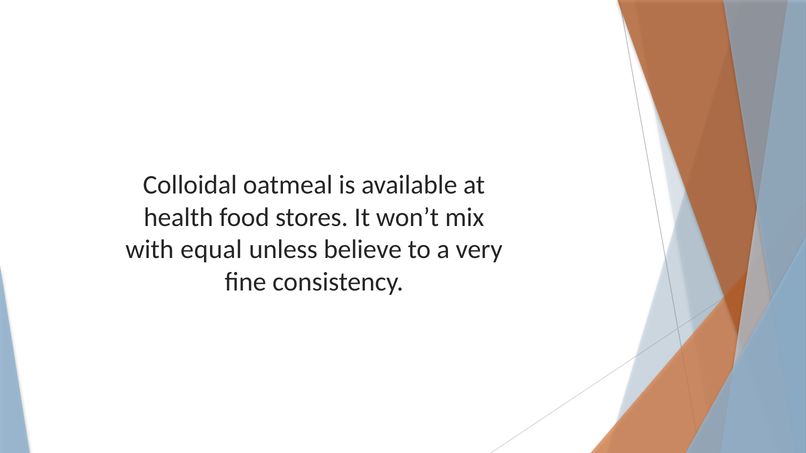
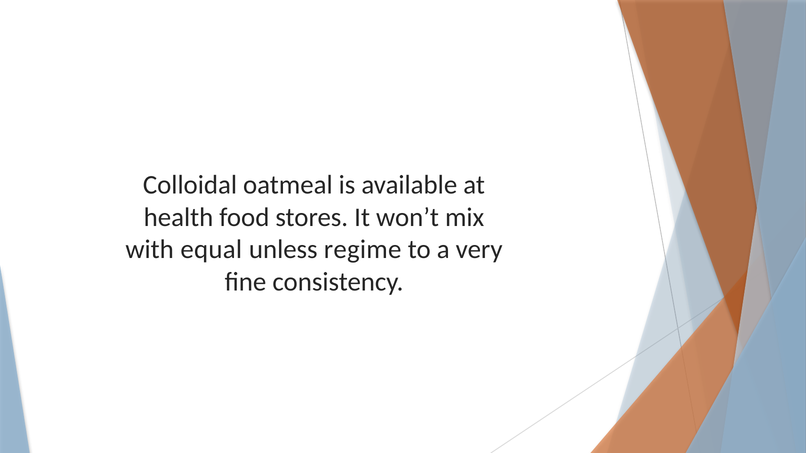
believe: believe -> regime
